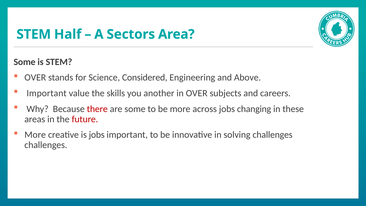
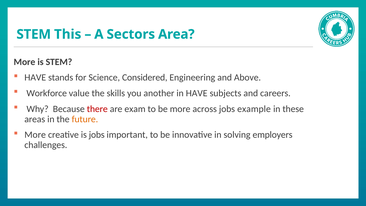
Half: Half -> This
Some at (25, 62): Some -> More
OVER at (35, 78): OVER -> HAVE
Important at (47, 93): Important -> Workforce
in OVER: OVER -> HAVE
are some: some -> exam
changing: changing -> example
future colour: red -> orange
solving challenges: challenges -> employers
